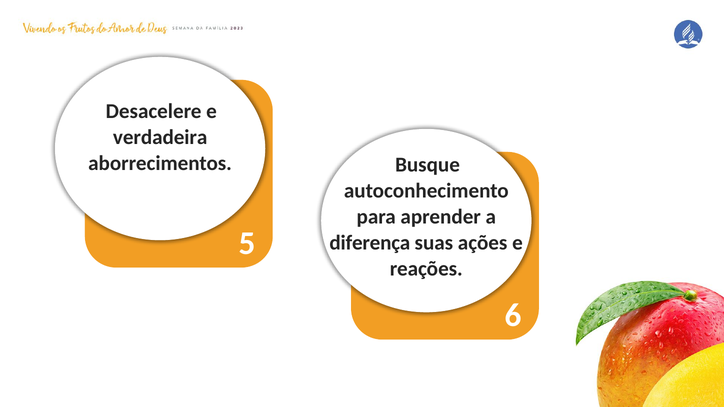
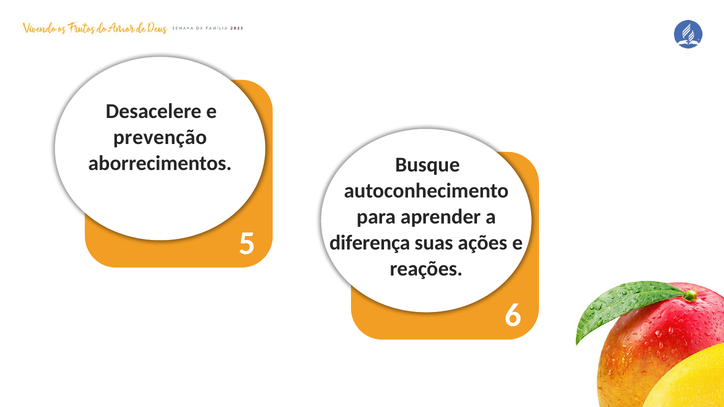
verdadeira: verdadeira -> prevenção
